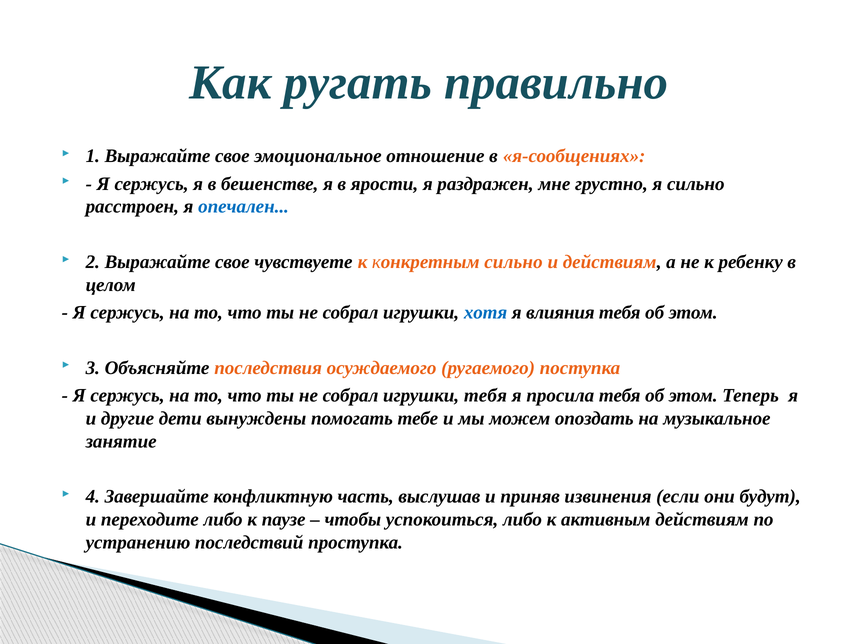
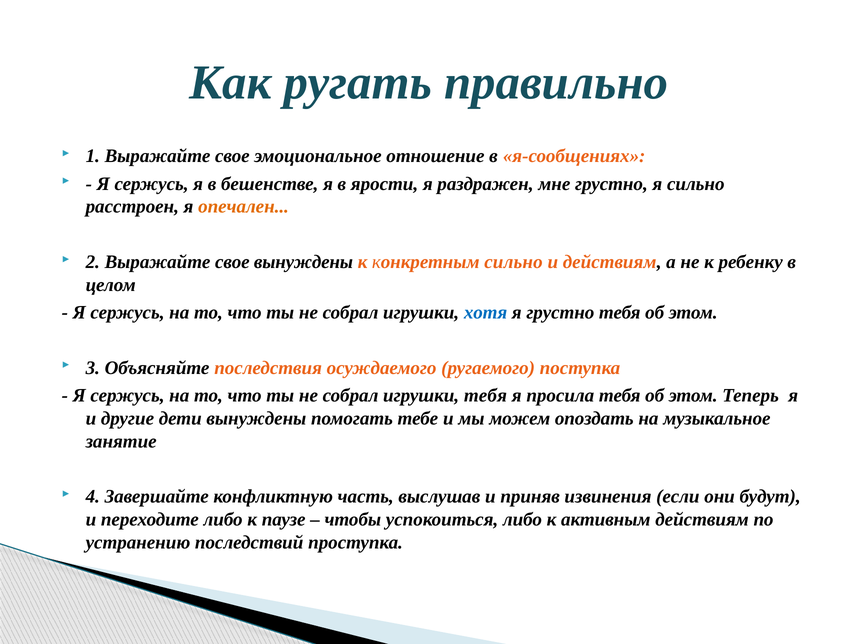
опечален colour: blue -> orange
свое чувствуете: чувствуете -> вынуждены
я влияния: влияния -> грустно
